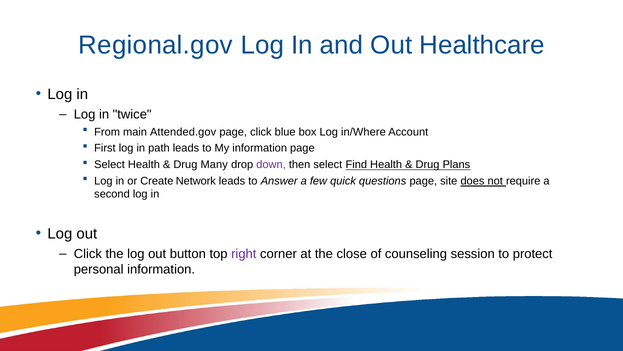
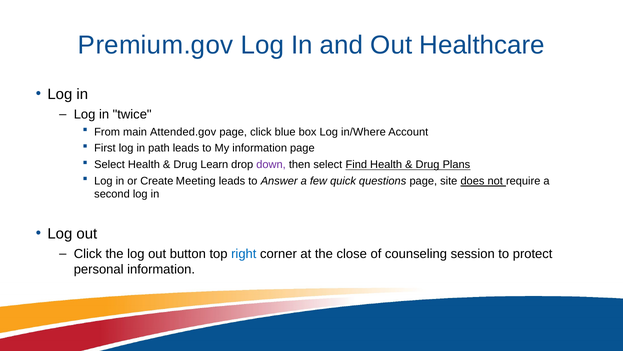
Regional.gov: Regional.gov -> Premium.gov
Many: Many -> Learn
Network: Network -> Meeting
right colour: purple -> blue
